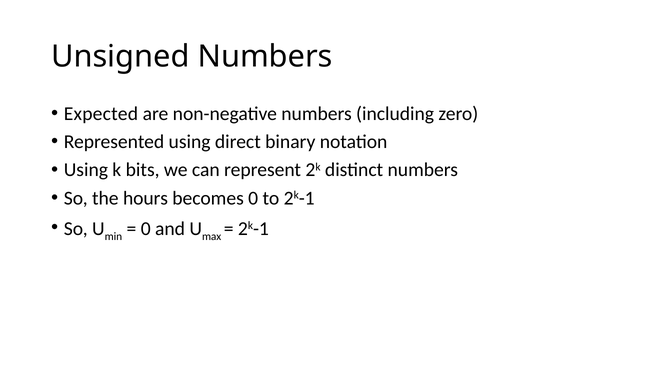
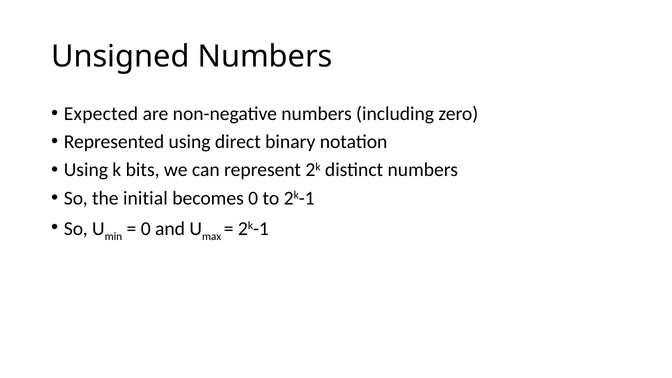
hours: hours -> initial
